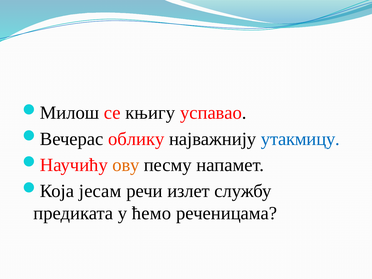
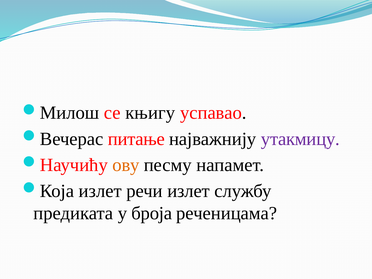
облику: облику -> питање
утакмицу colour: blue -> purple
јесам at (100, 191): јесам -> излет
ћемо: ћемо -> броја
